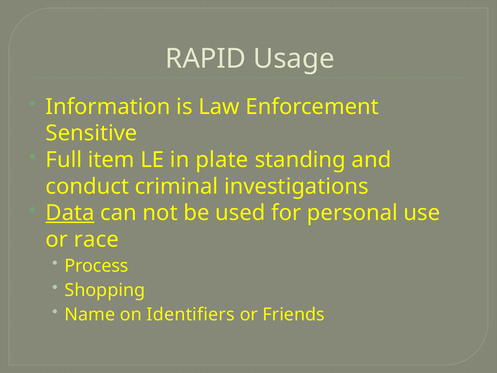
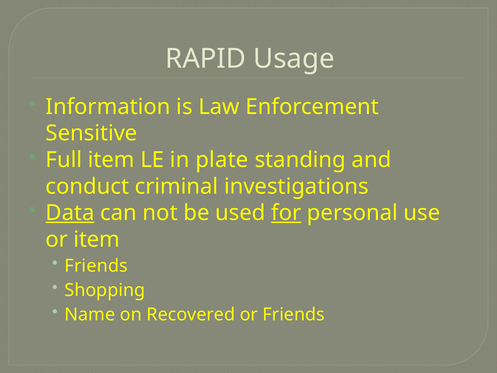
for underline: none -> present
or race: race -> item
Process at (96, 266): Process -> Friends
Identifiers: Identifiers -> Recovered
